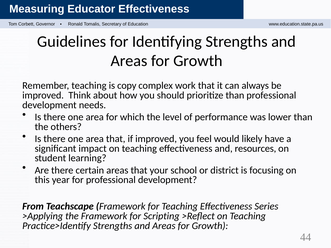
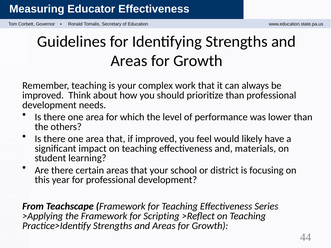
is copy: copy -> your
resources: resources -> materials
